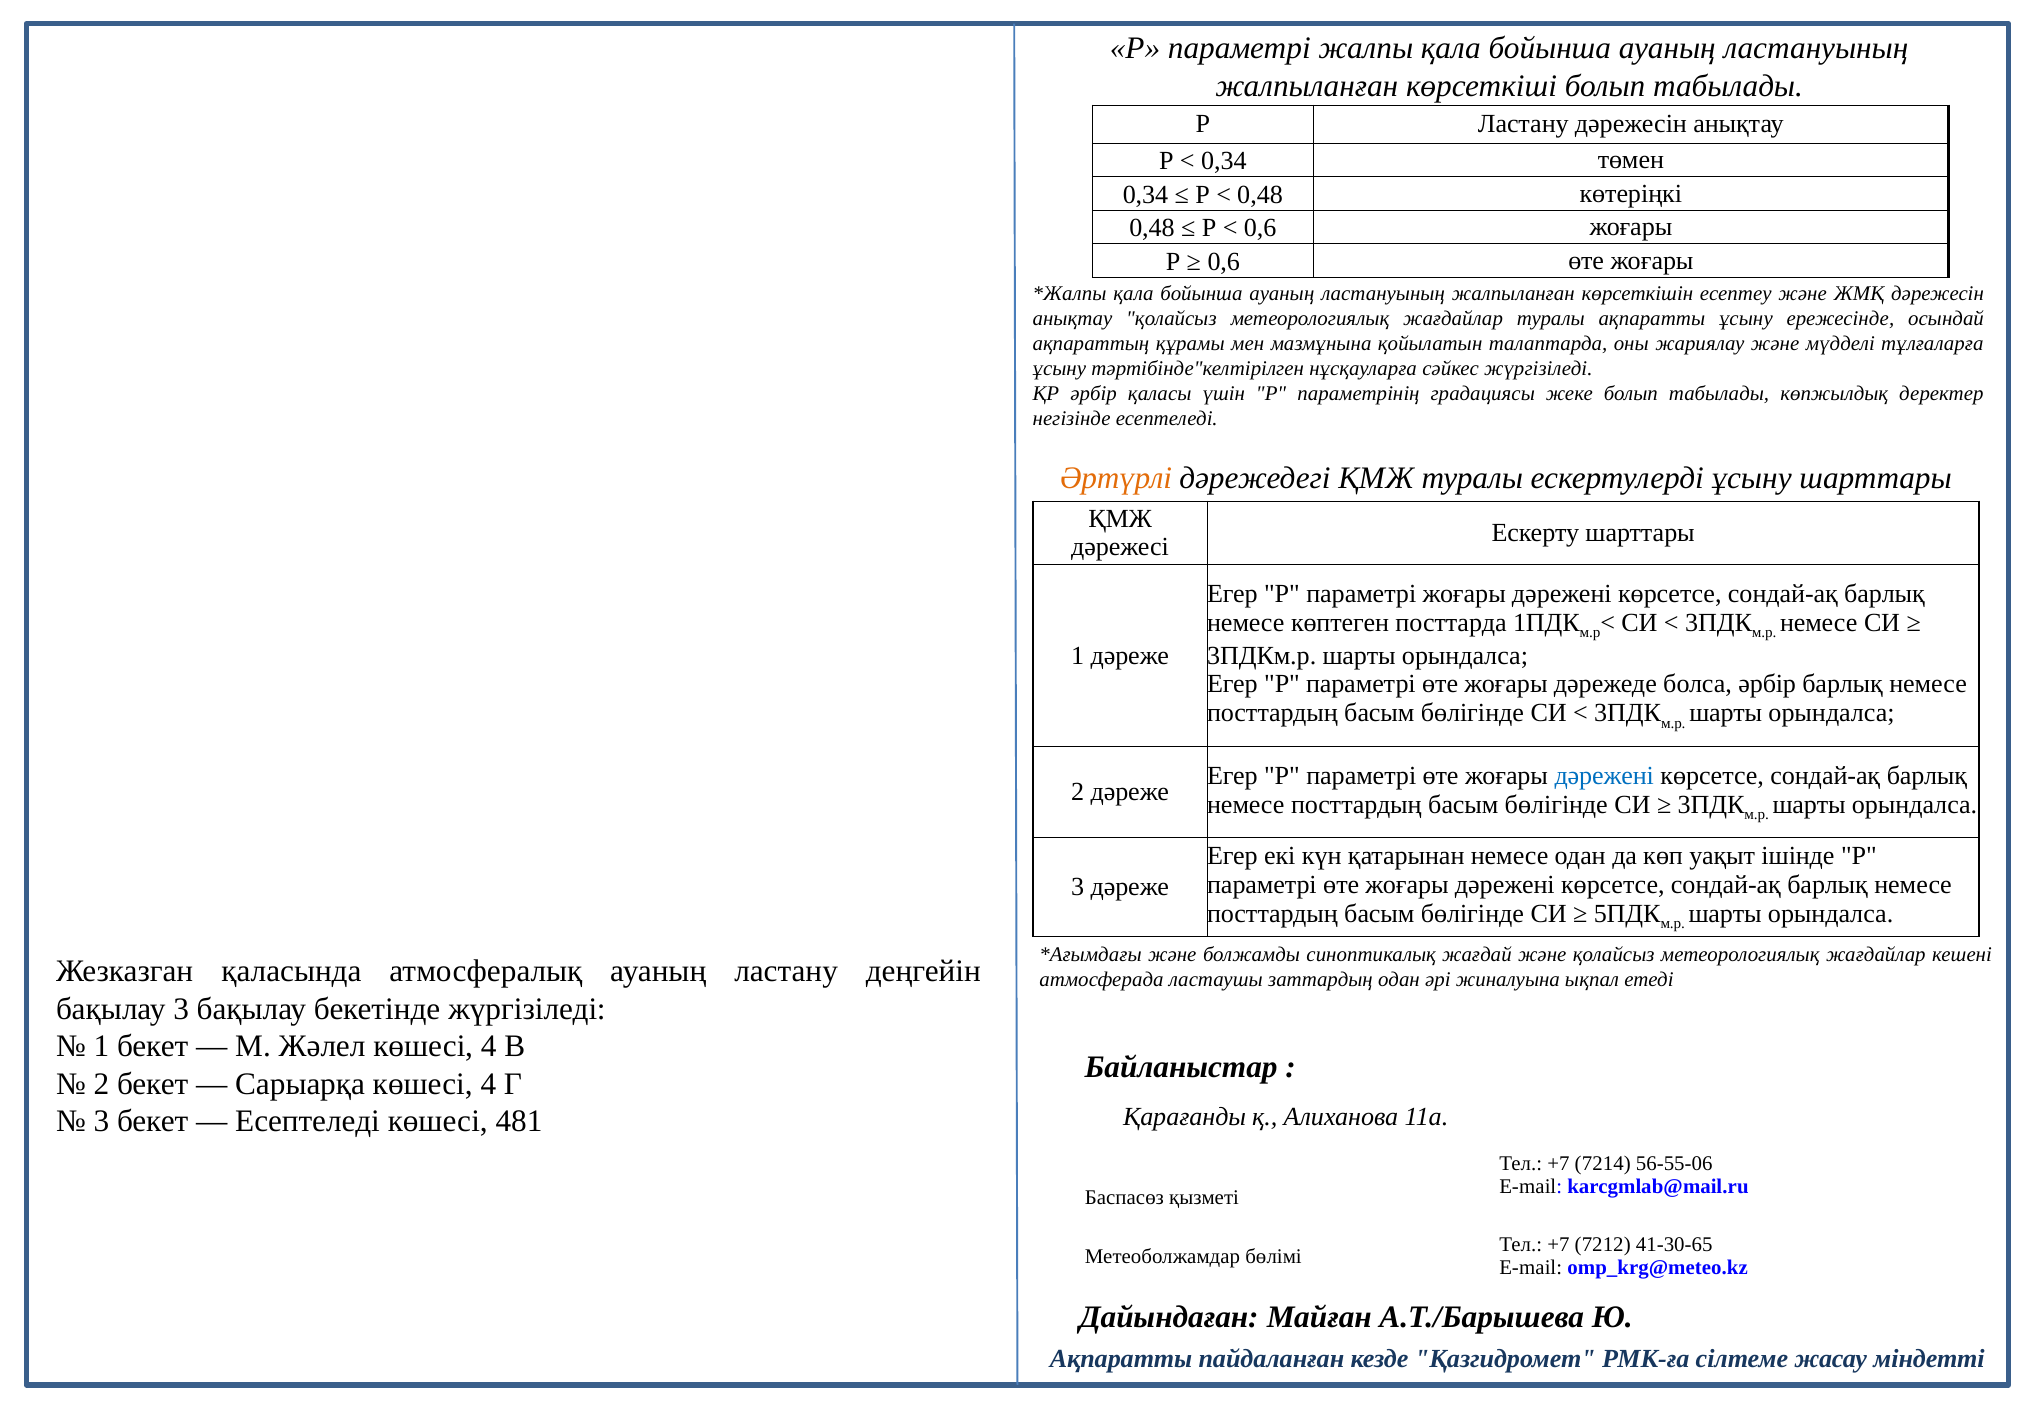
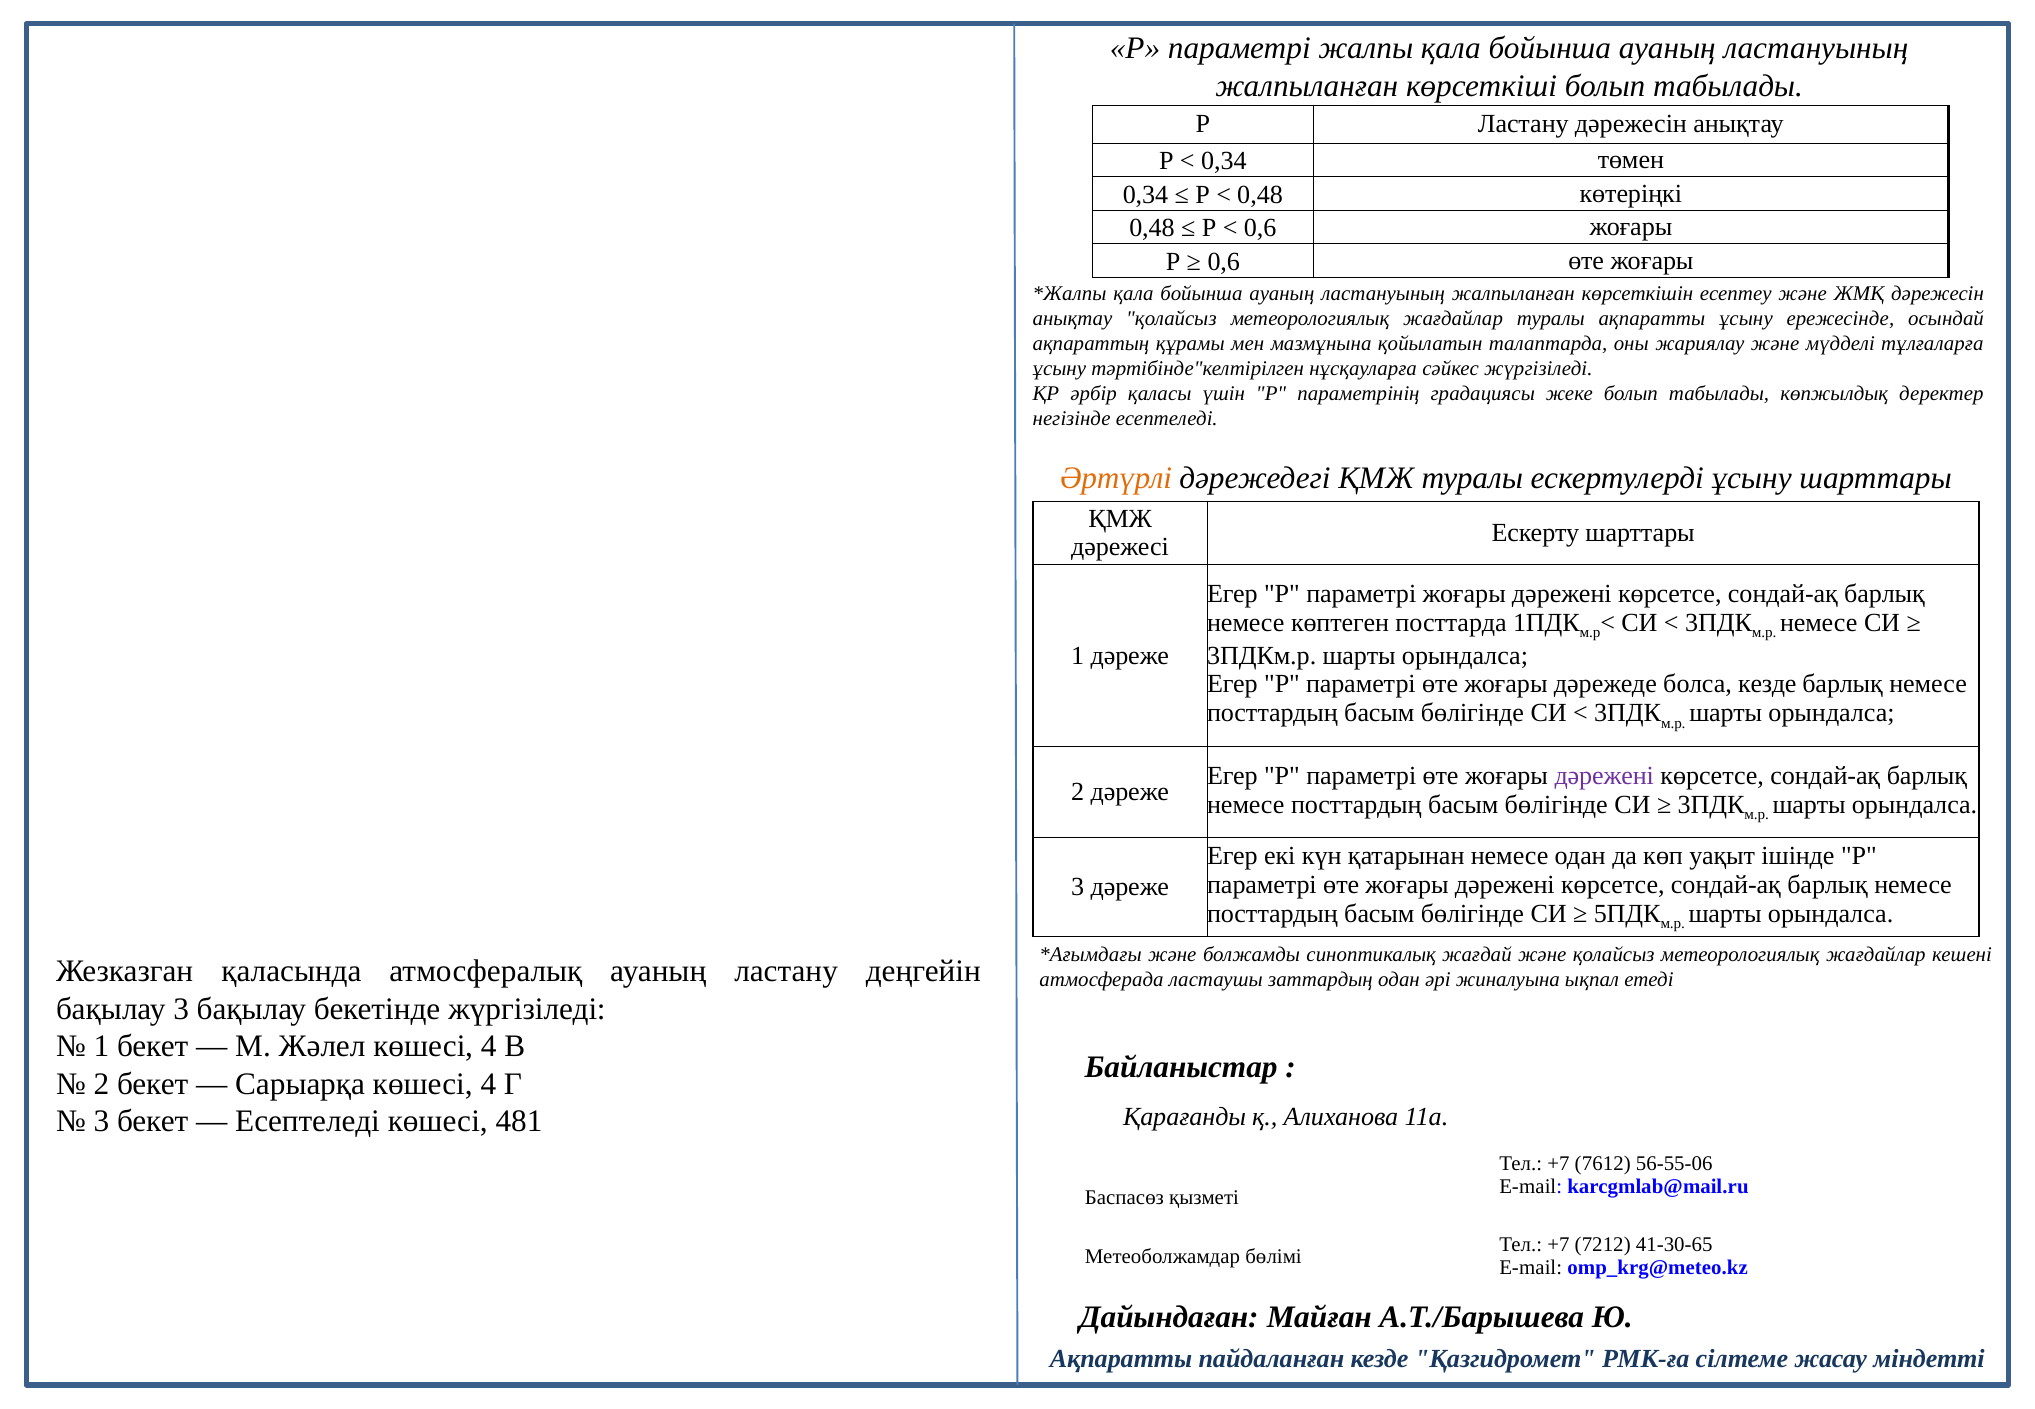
болса әрбір: әрбір -> кезде
дәрежені at (1604, 776) colour: blue -> purple
7214: 7214 -> 7612
